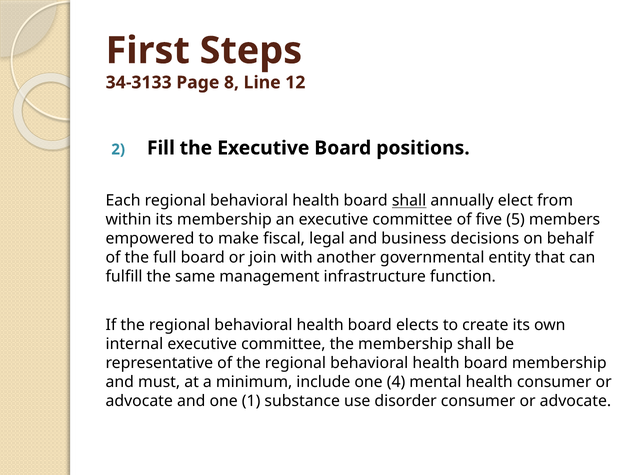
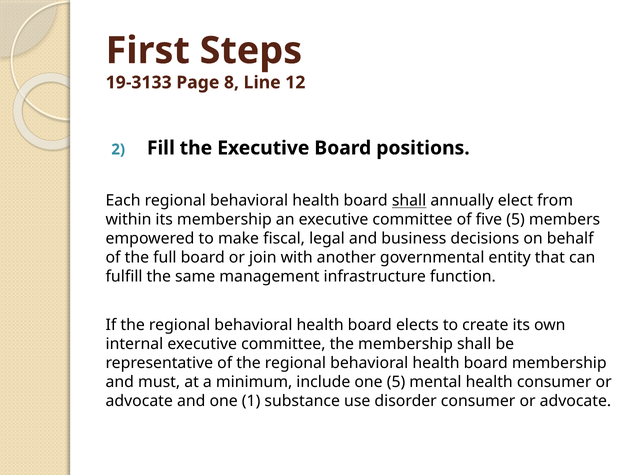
34-3133: 34-3133 -> 19-3133
one 4: 4 -> 5
